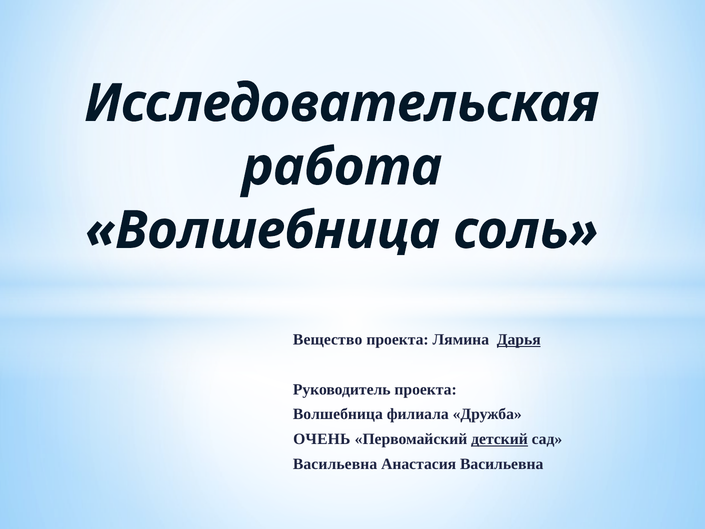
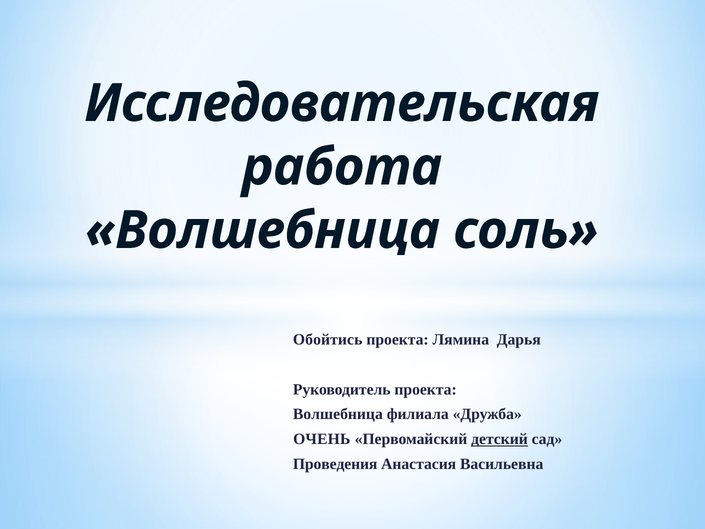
Вещество: Вещество -> Обойтись
Дарья underline: present -> none
Васильевна at (335, 464): Васильевна -> Проведения
